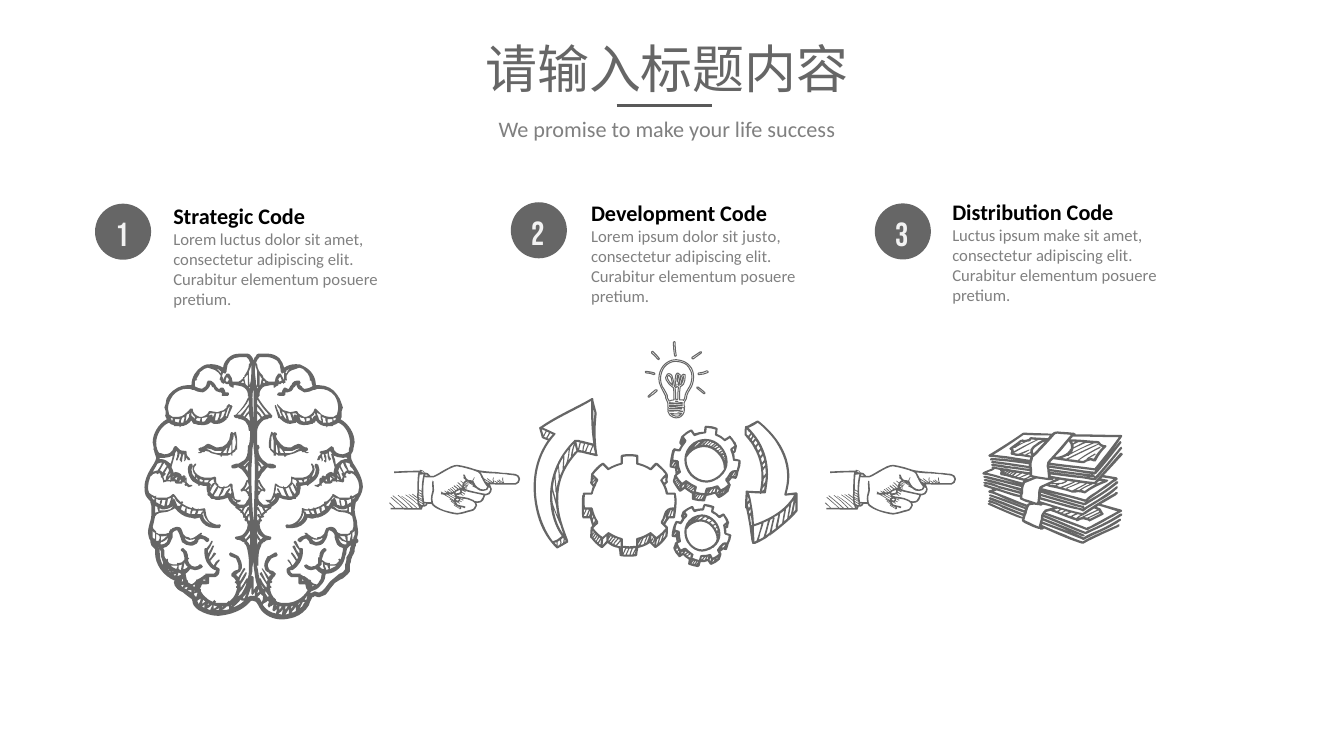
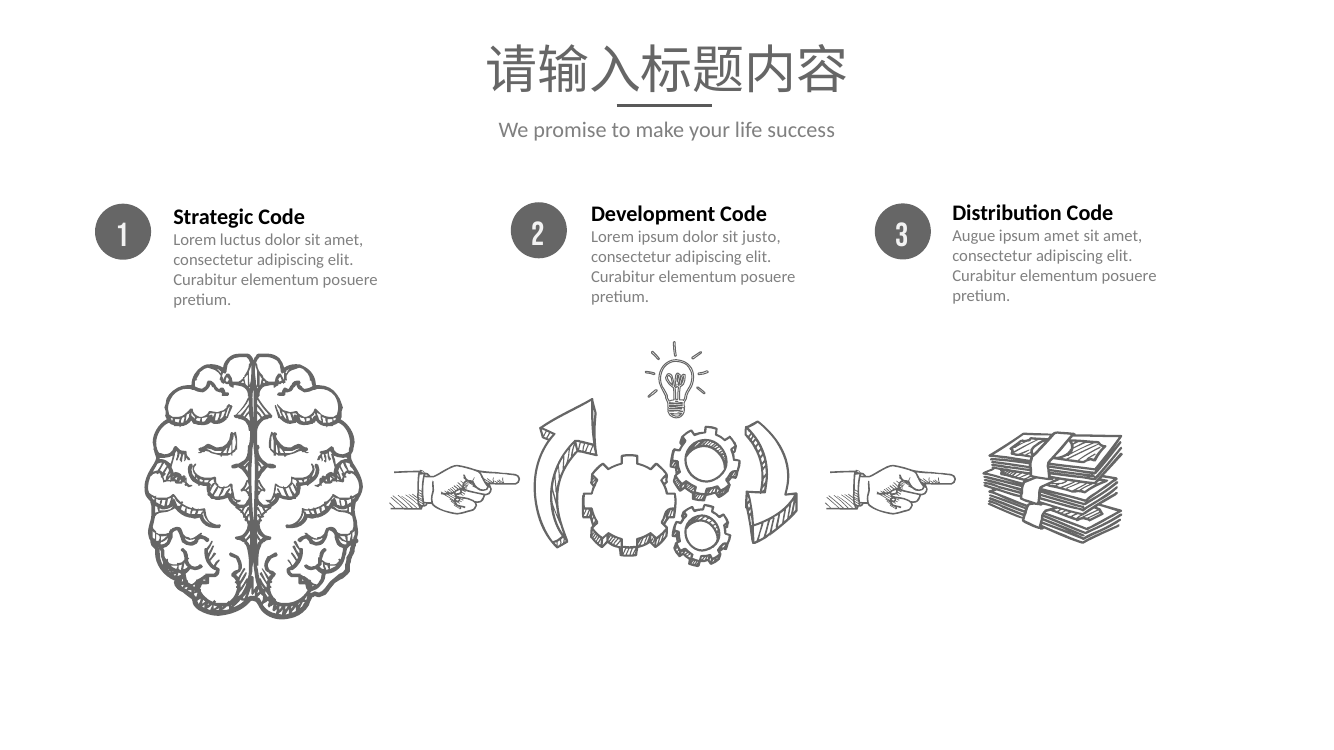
Luctus at (974, 237): Luctus -> Augue
ipsum make: make -> amet
